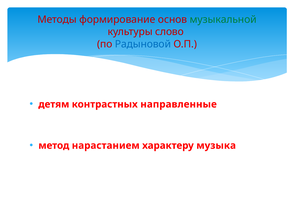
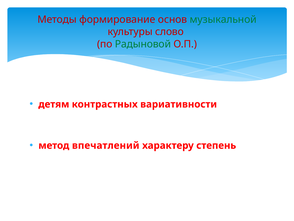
Радыновой colour: blue -> green
направленные: направленные -> вариативности
нарастанием: нарастанием -> впечатлений
музыка: музыка -> степень
